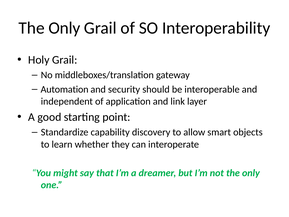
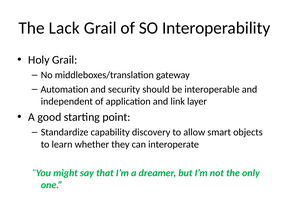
Only at (64, 28): Only -> Lack
